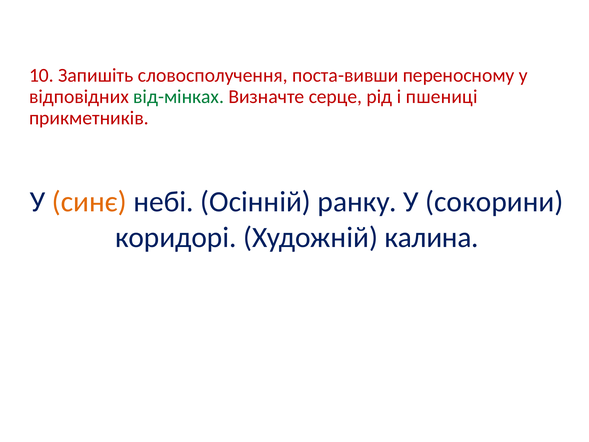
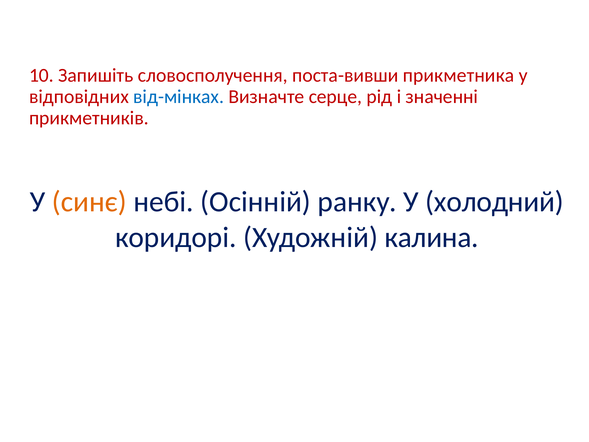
переносному: переносному -> прикметника
від-мінках colour: green -> blue
пшениці: пшениці -> значенні
сокорини: сокорини -> холодний
